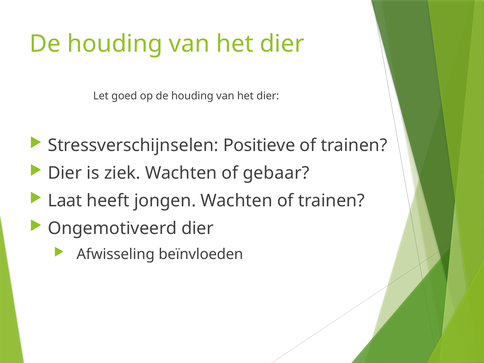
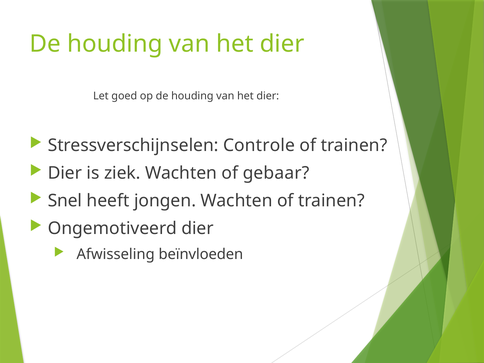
Positieve: Positieve -> Controle
Laat: Laat -> Snel
